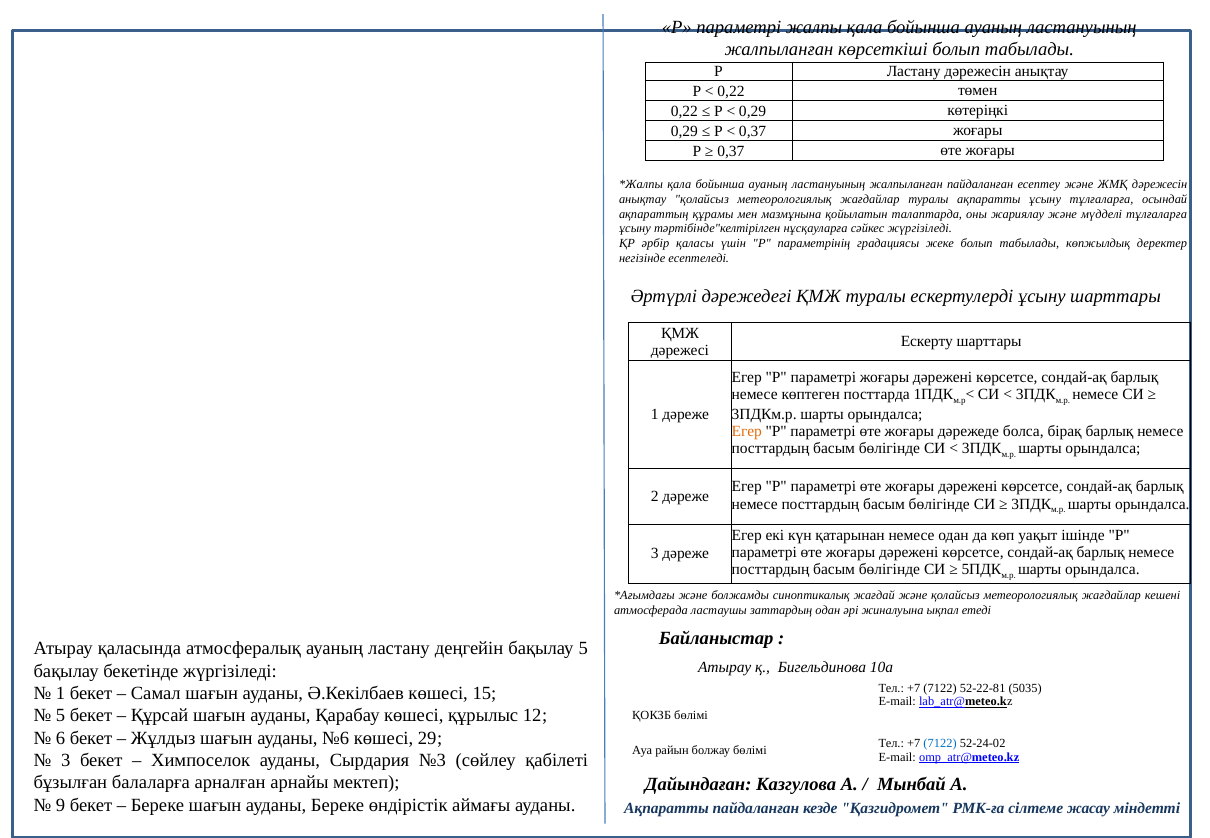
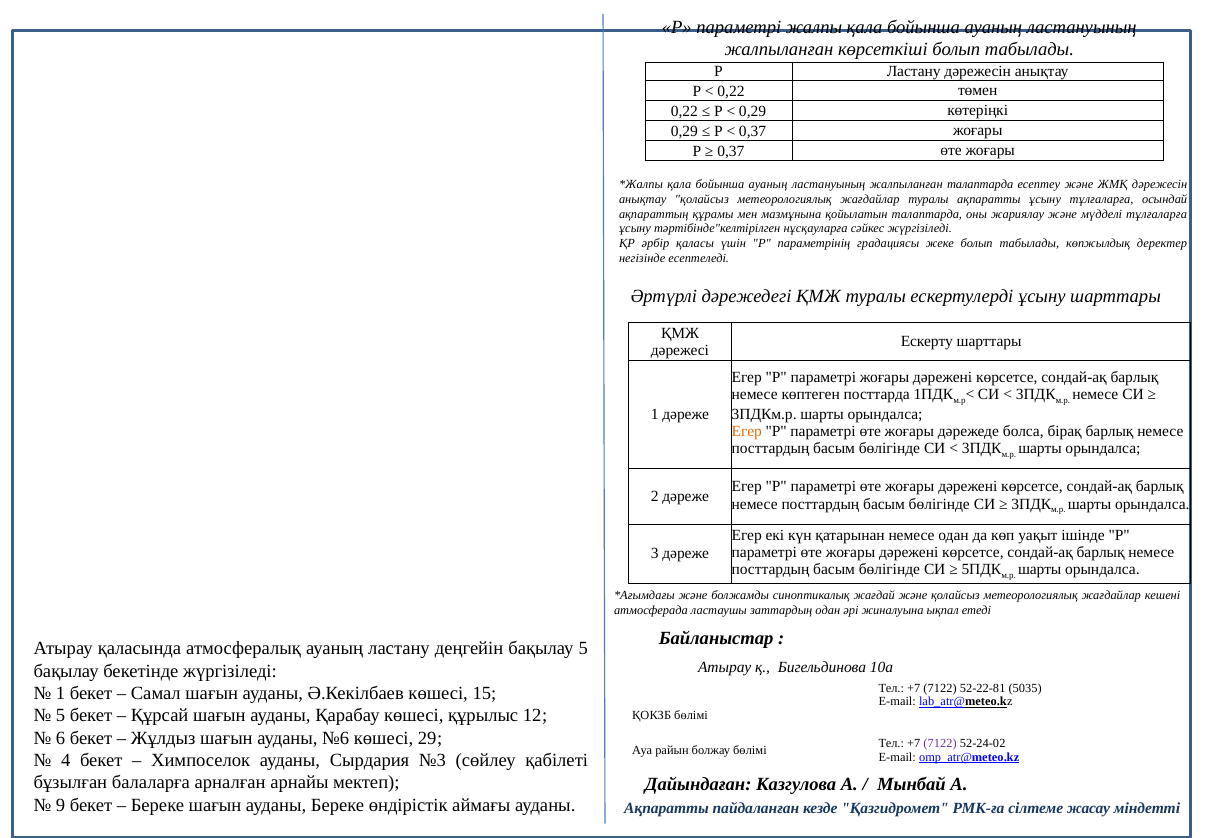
жалпыланған пайдаланған: пайдаланған -> талаптарда
7122 at (940, 743) colour: blue -> purple
3 at (66, 760): 3 -> 4
